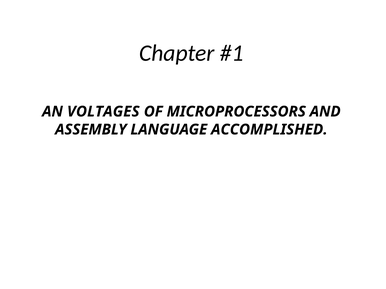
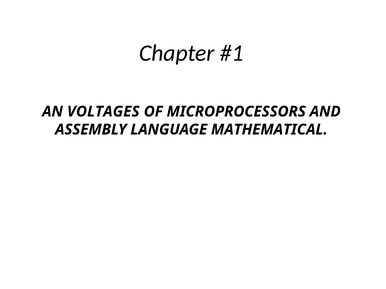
ACCOMPLISHED: ACCOMPLISHED -> MATHEMATICAL
